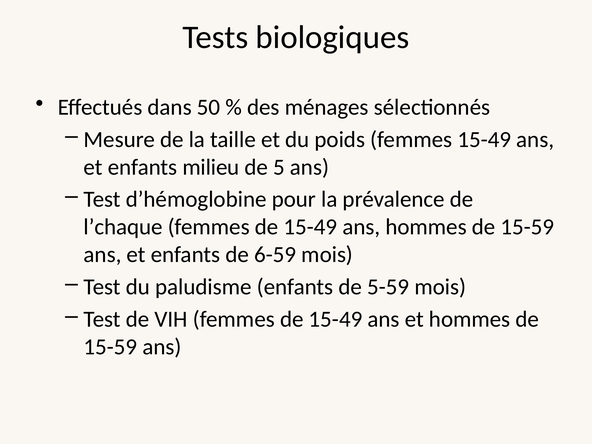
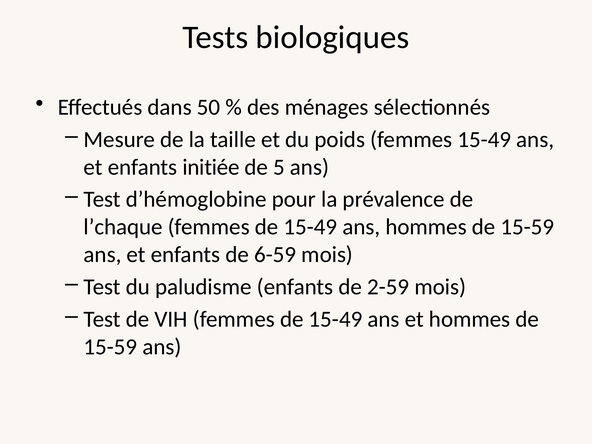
milieu: milieu -> initiée
5-59: 5-59 -> 2-59
